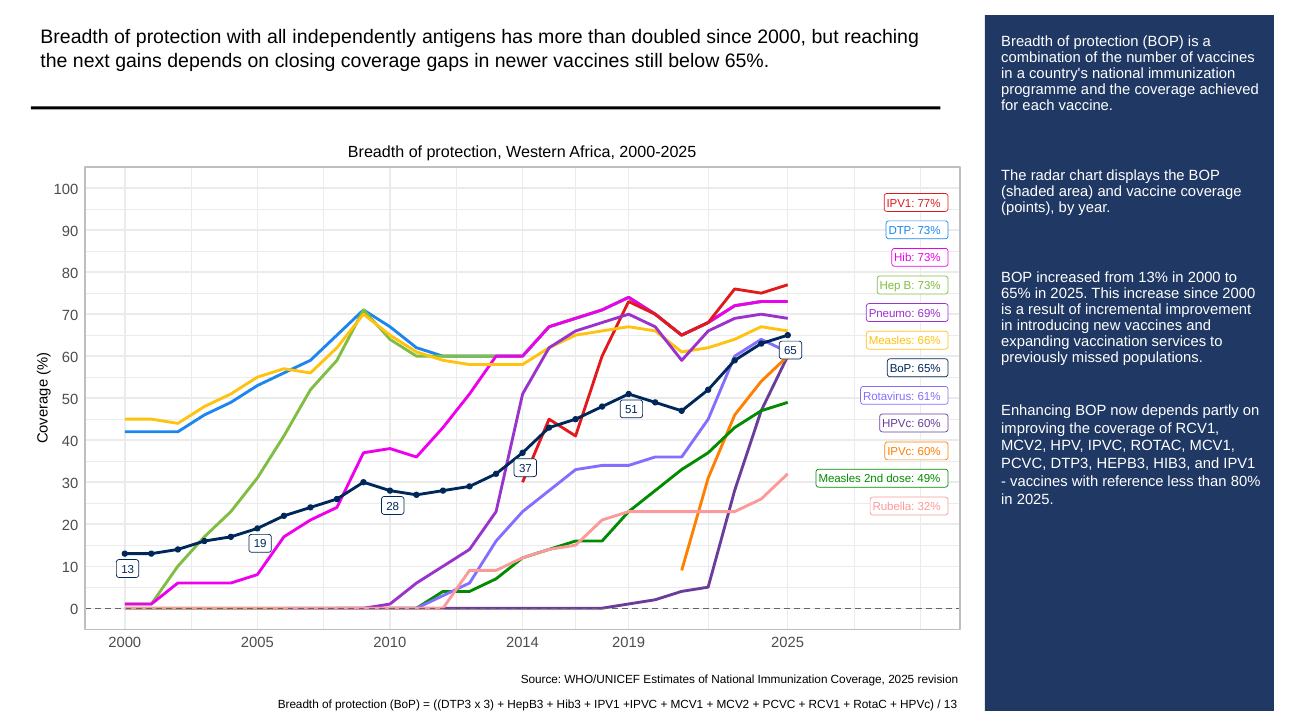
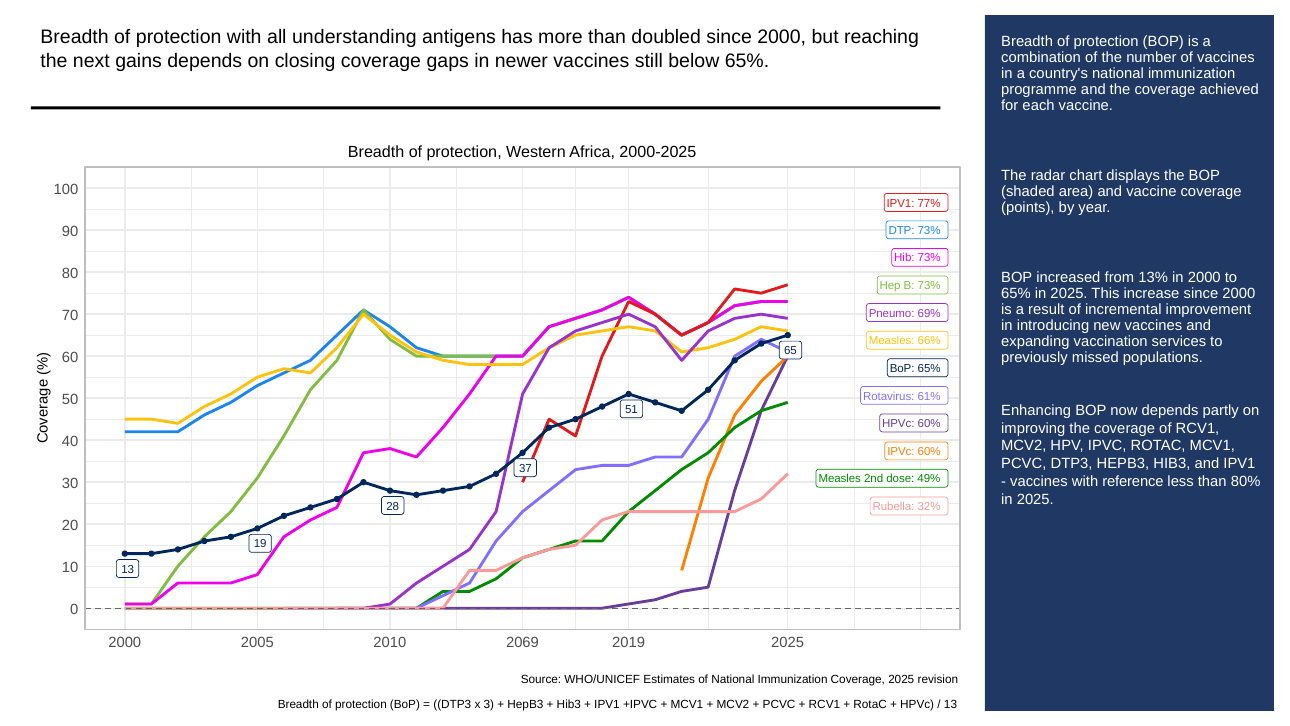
independently: independently -> understanding
2014: 2014 -> 2069
